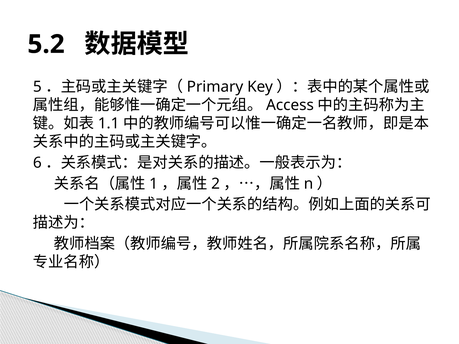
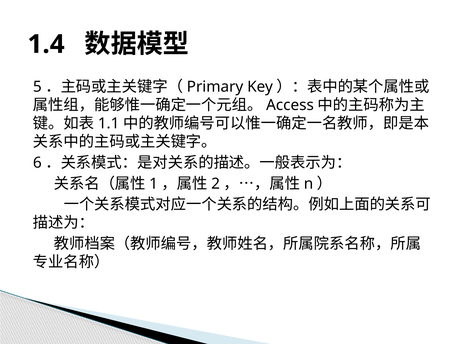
5.2: 5.2 -> 1.4
